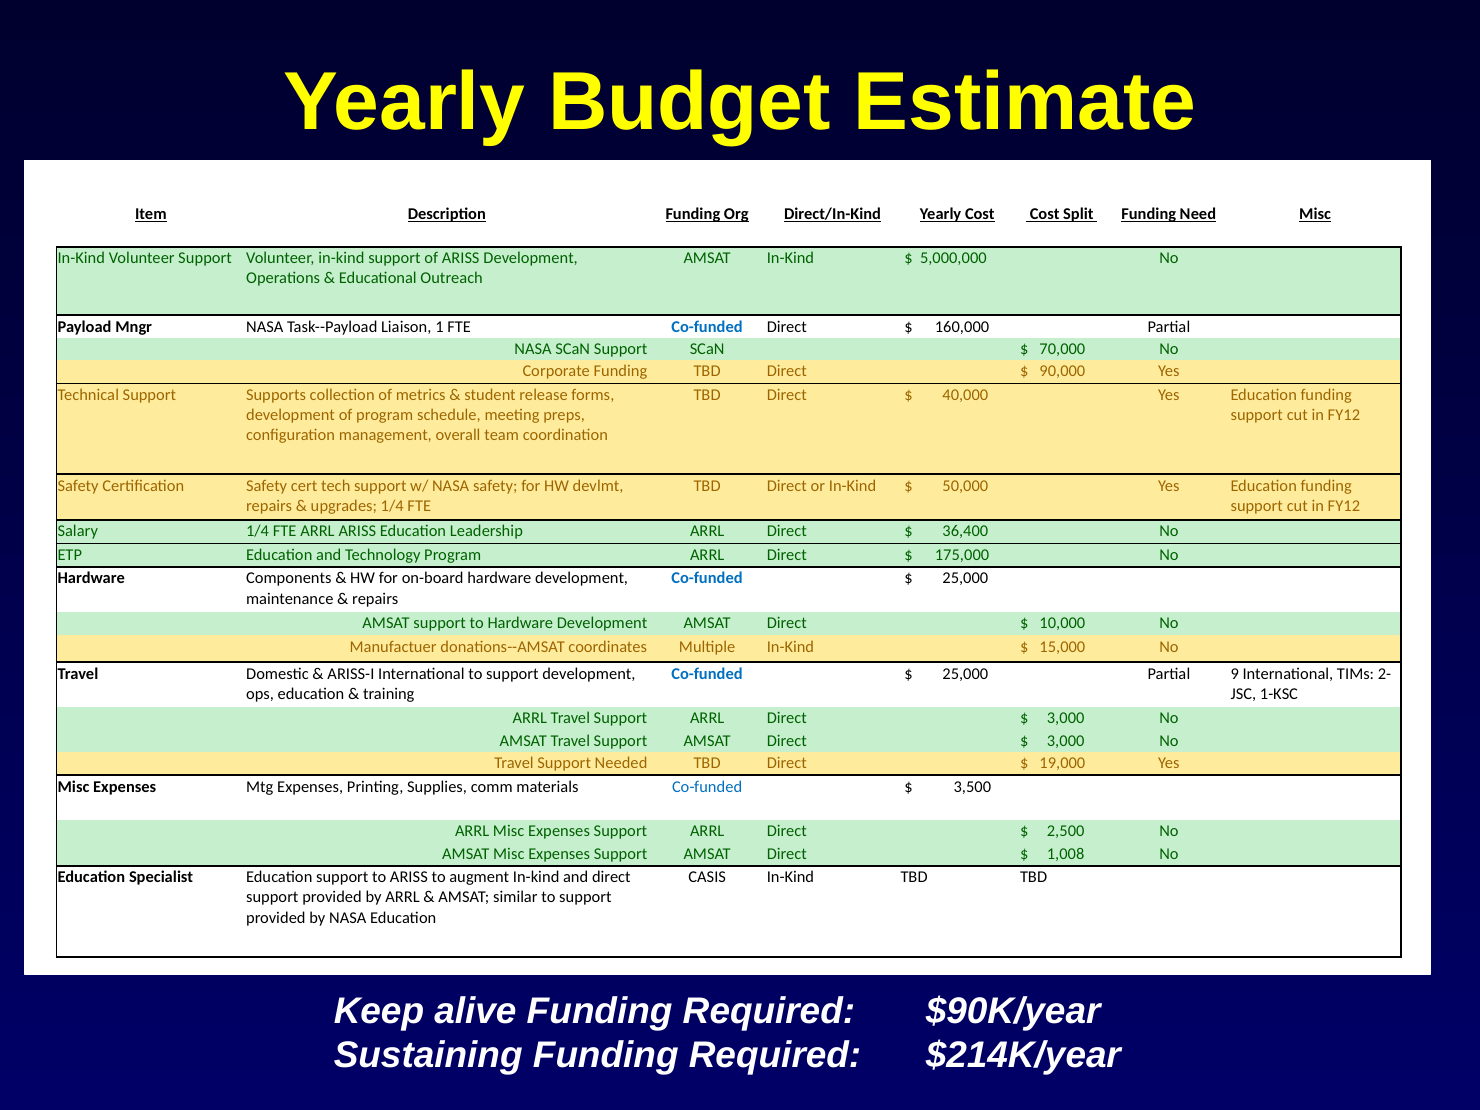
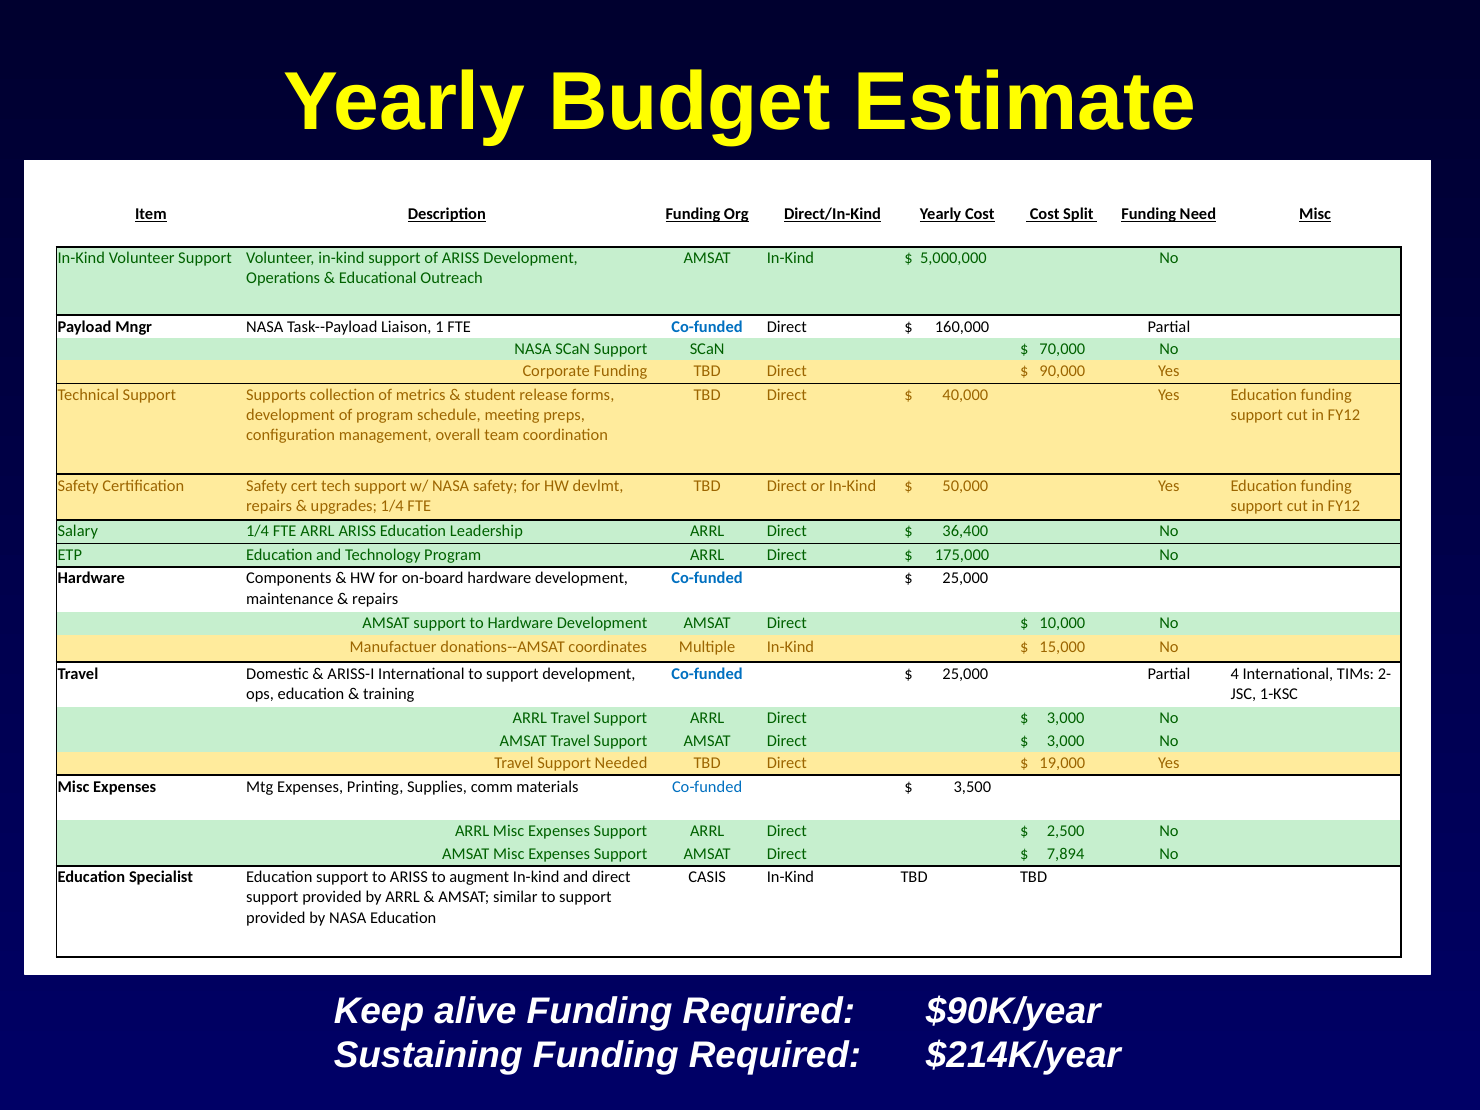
9: 9 -> 4
1,008: 1,008 -> 7,894
